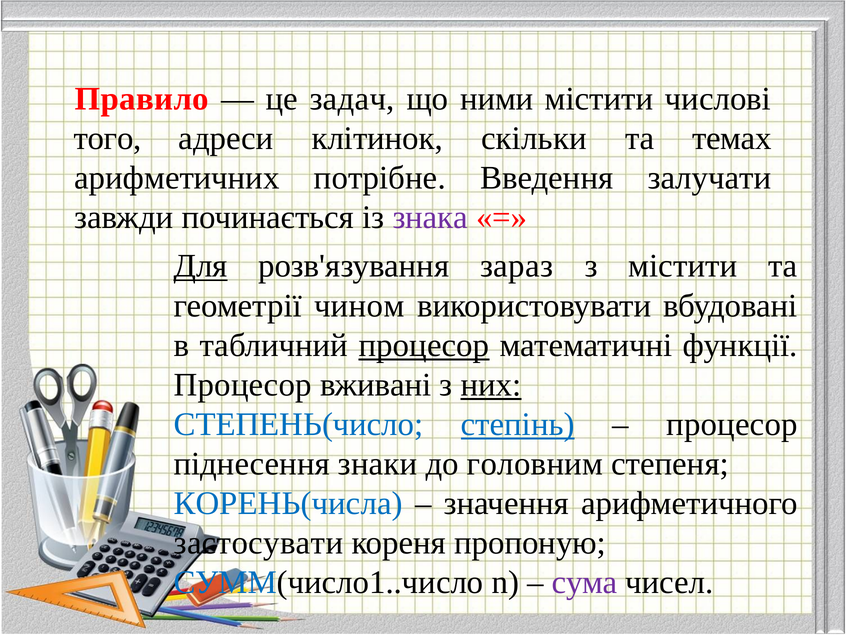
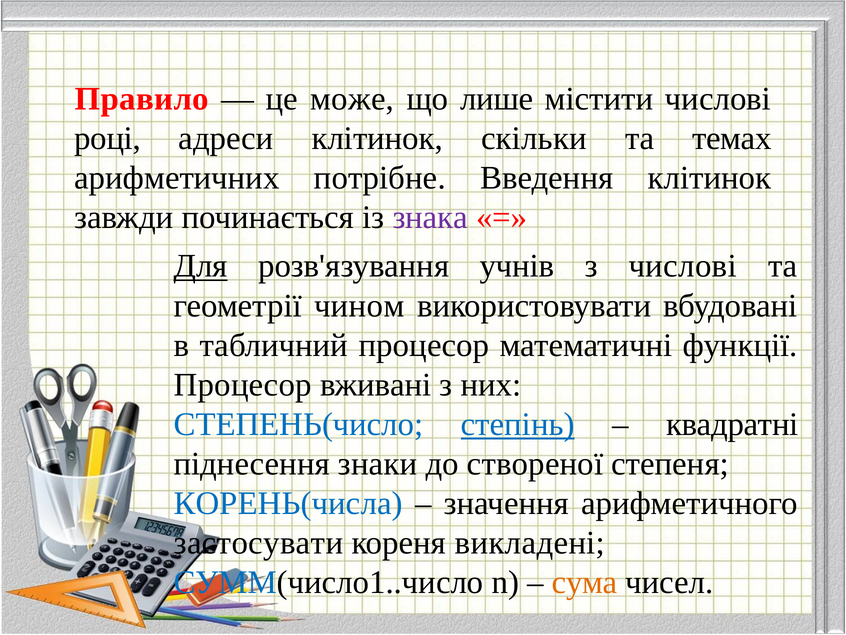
задач: задач -> може
ними: ними -> лише
того: того -> році
Введення залучати: залучати -> клітинок
зараз: зараз -> учнів
з містити: містити -> числові
процесор at (424, 345) underline: present -> none
них underline: present -> none
процесор at (732, 424): процесор -> квадратні
головним: головним -> створеної
пропоную: пропоную -> викладені
сума colour: purple -> orange
